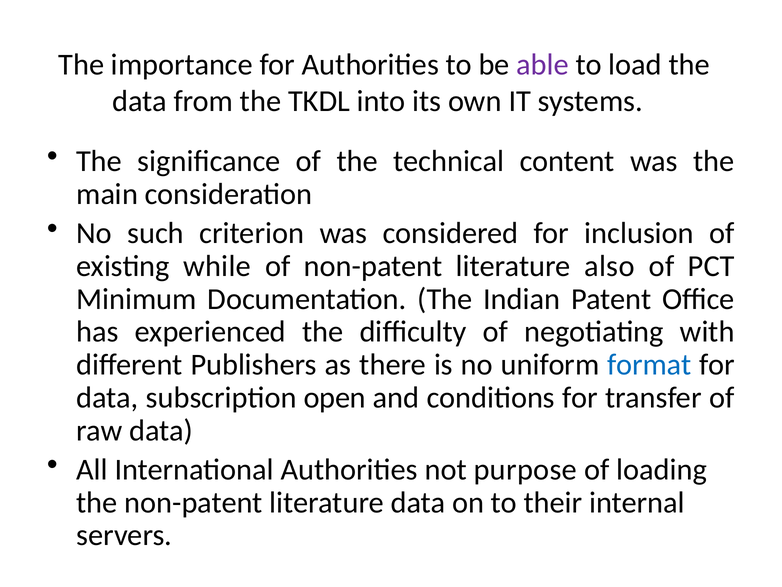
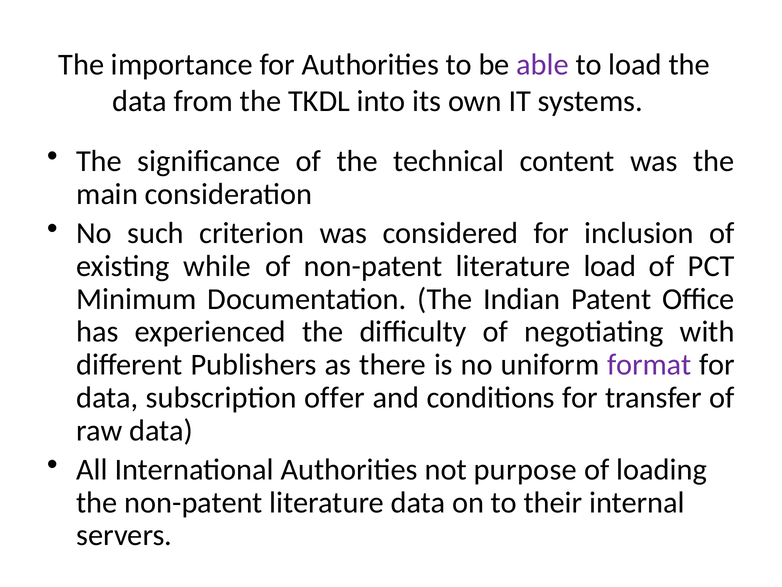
literature also: also -> load
format colour: blue -> purple
open: open -> offer
